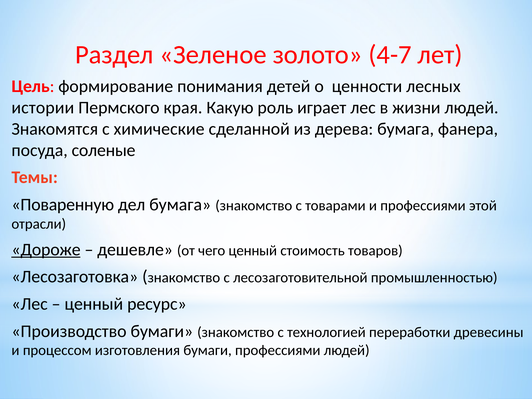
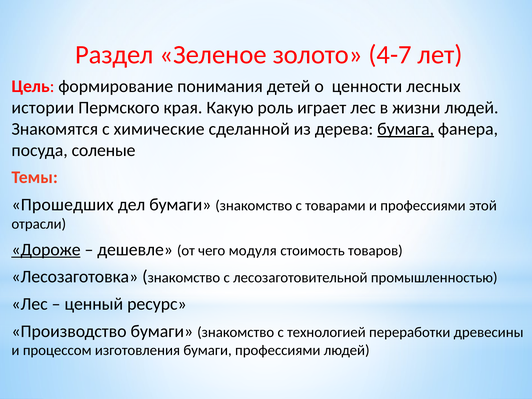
бумага at (406, 129) underline: none -> present
Поваренную: Поваренную -> Прошедших
дел бумага: бумага -> бумаги
чего ценный: ценный -> модуля
